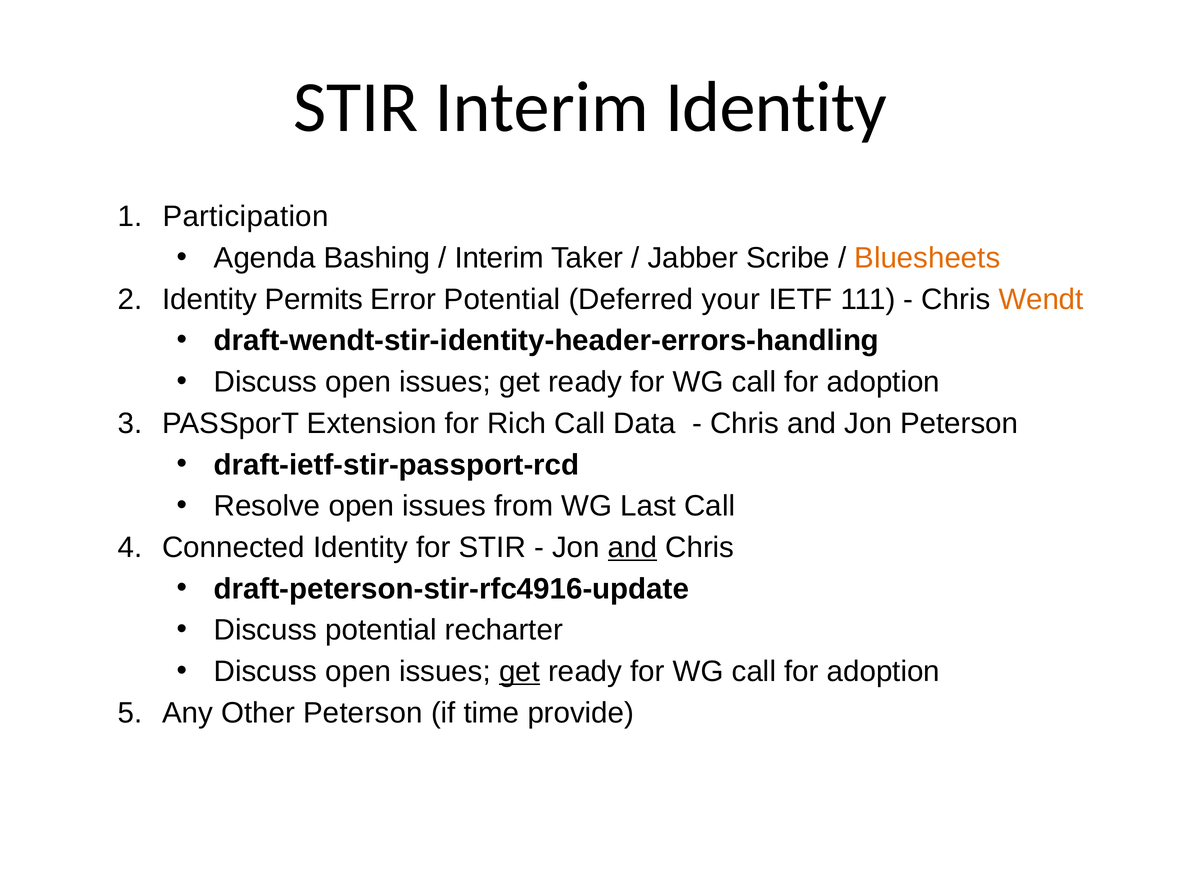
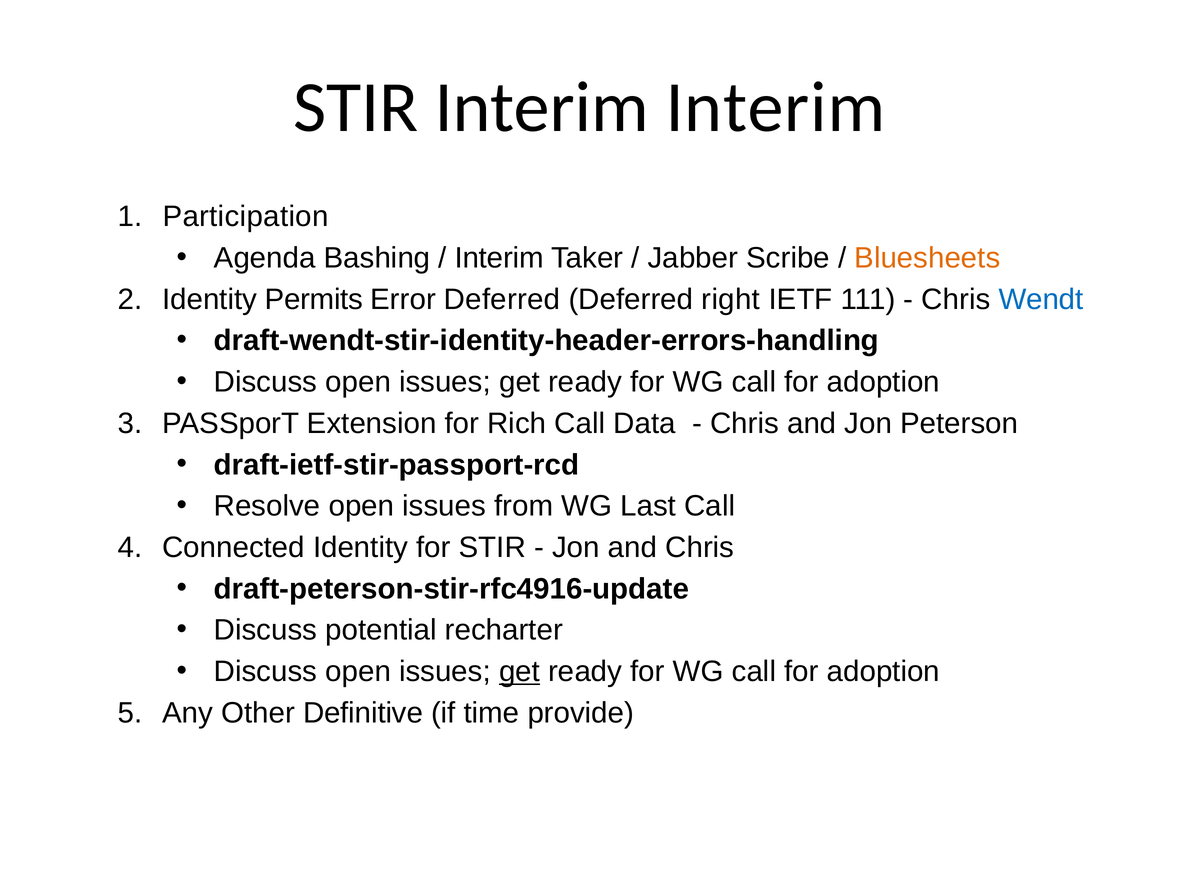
Interim Identity: Identity -> Interim
Error Potential: Potential -> Deferred
your: your -> right
Wendt colour: orange -> blue
and at (633, 547) underline: present -> none
Other Peterson: Peterson -> Definitive
